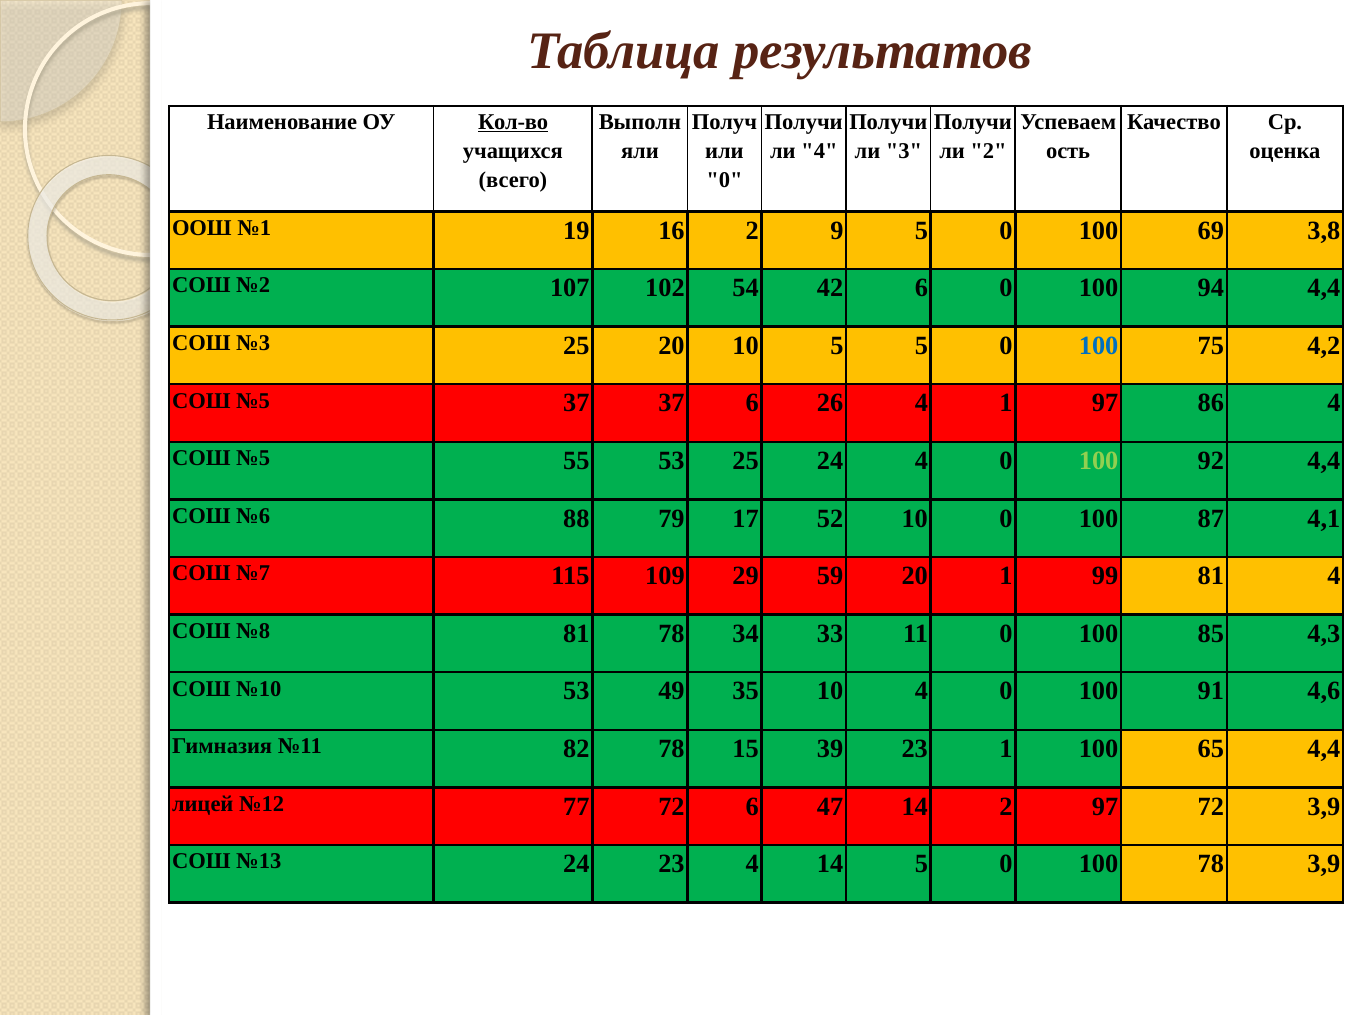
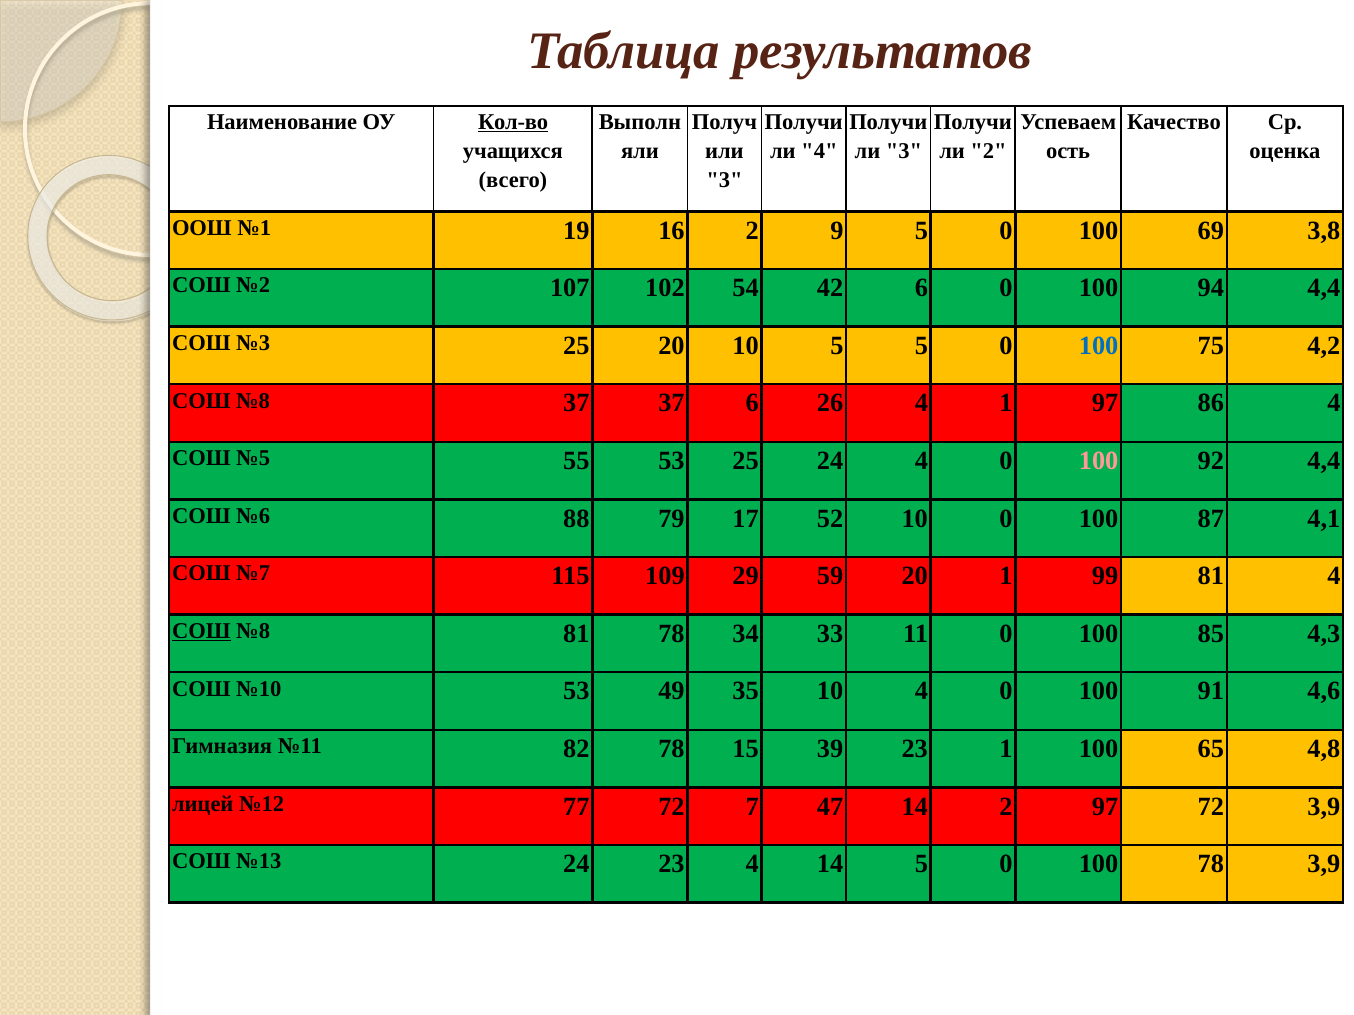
0 at (724, 180): 0 -> 3
№5 at (253, 401): №5 -> №8
100 at (1099, 461) colour: light green -> pink
СОШ at (201, 631) underline: none -> present
65 4,4: 4,4 -> 4,8
72 6: 6 -> 7
